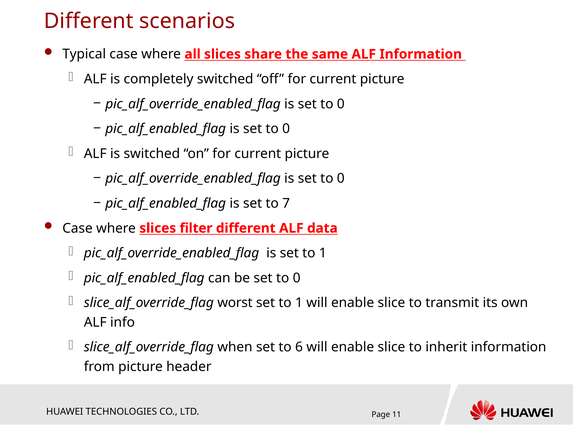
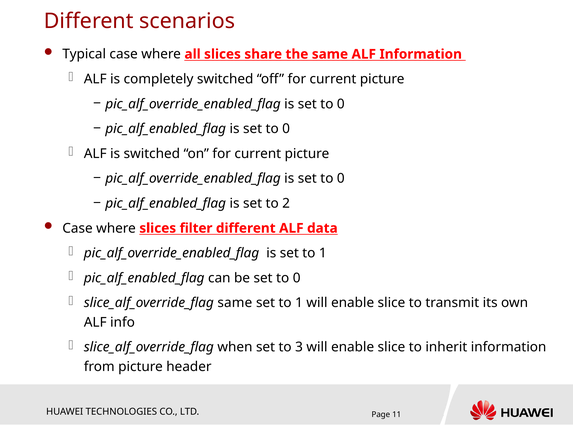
7: 7 -> 2
slice_alf_override_flag worst: worst -> same
6: 6 -> 3
